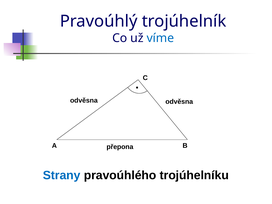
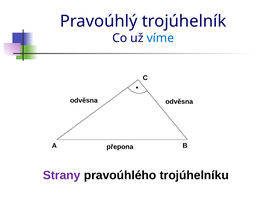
Strany colour: blue -> purple
